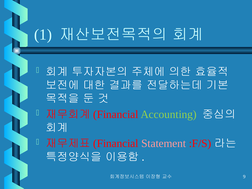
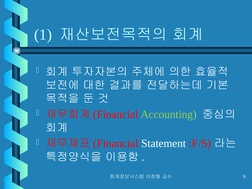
Statement colour: pink -> white
